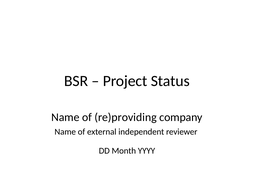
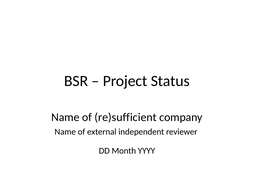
re)providing: re)providing -> re)sufficient
